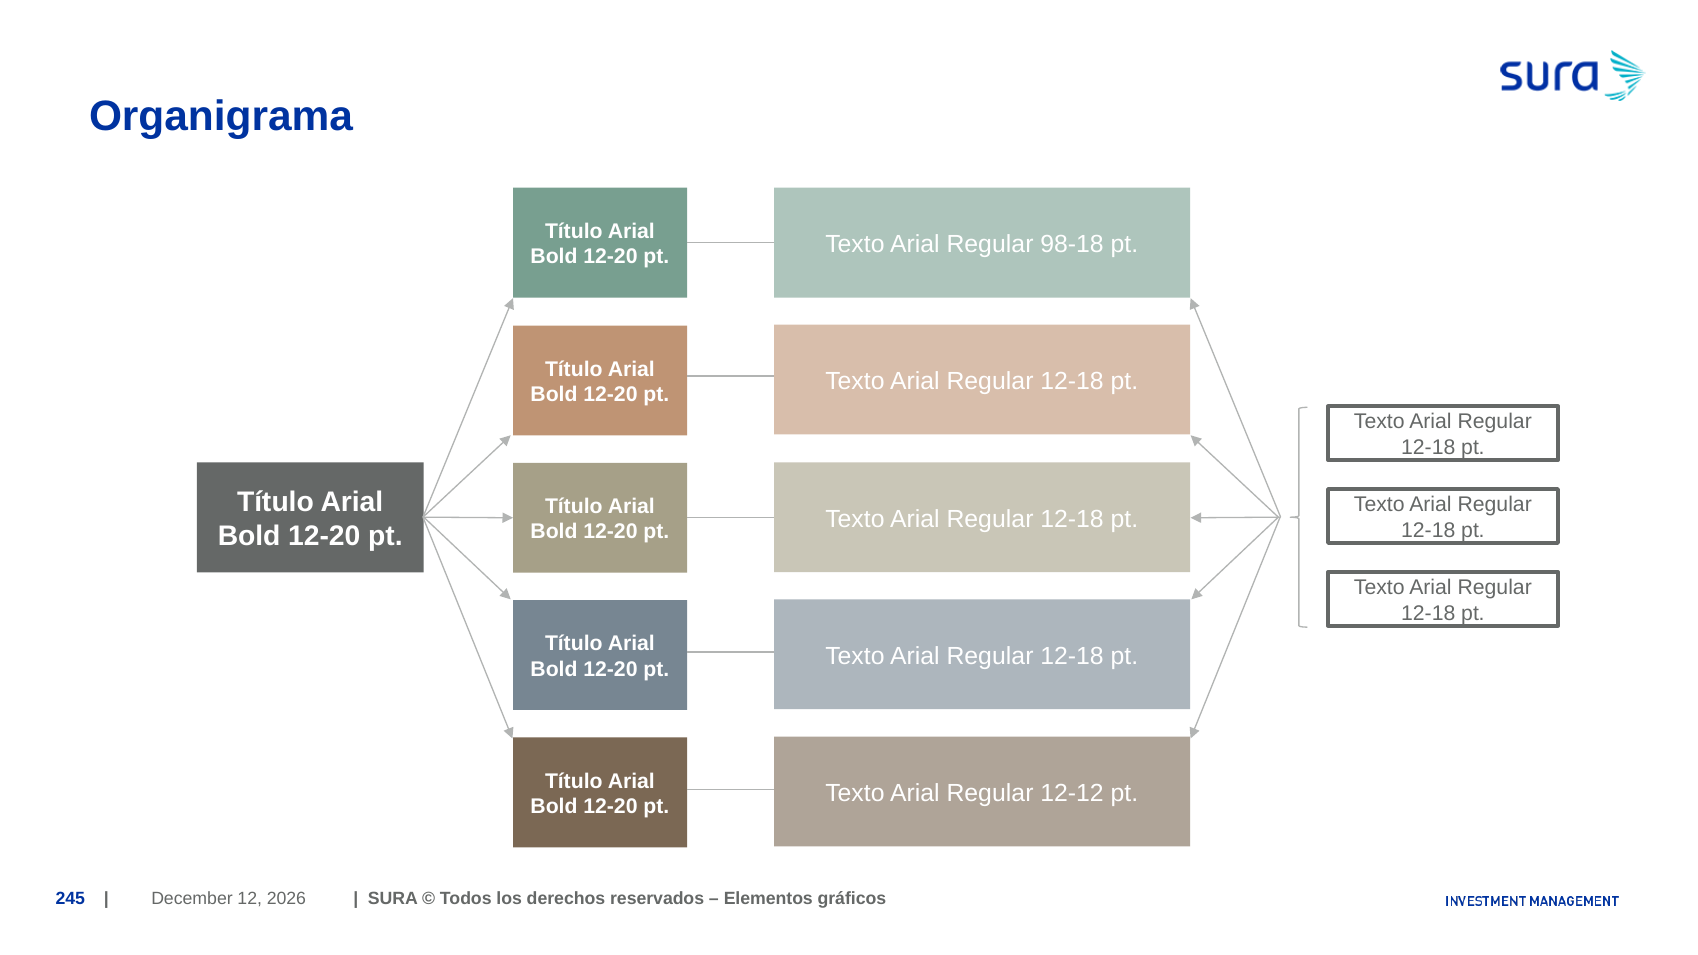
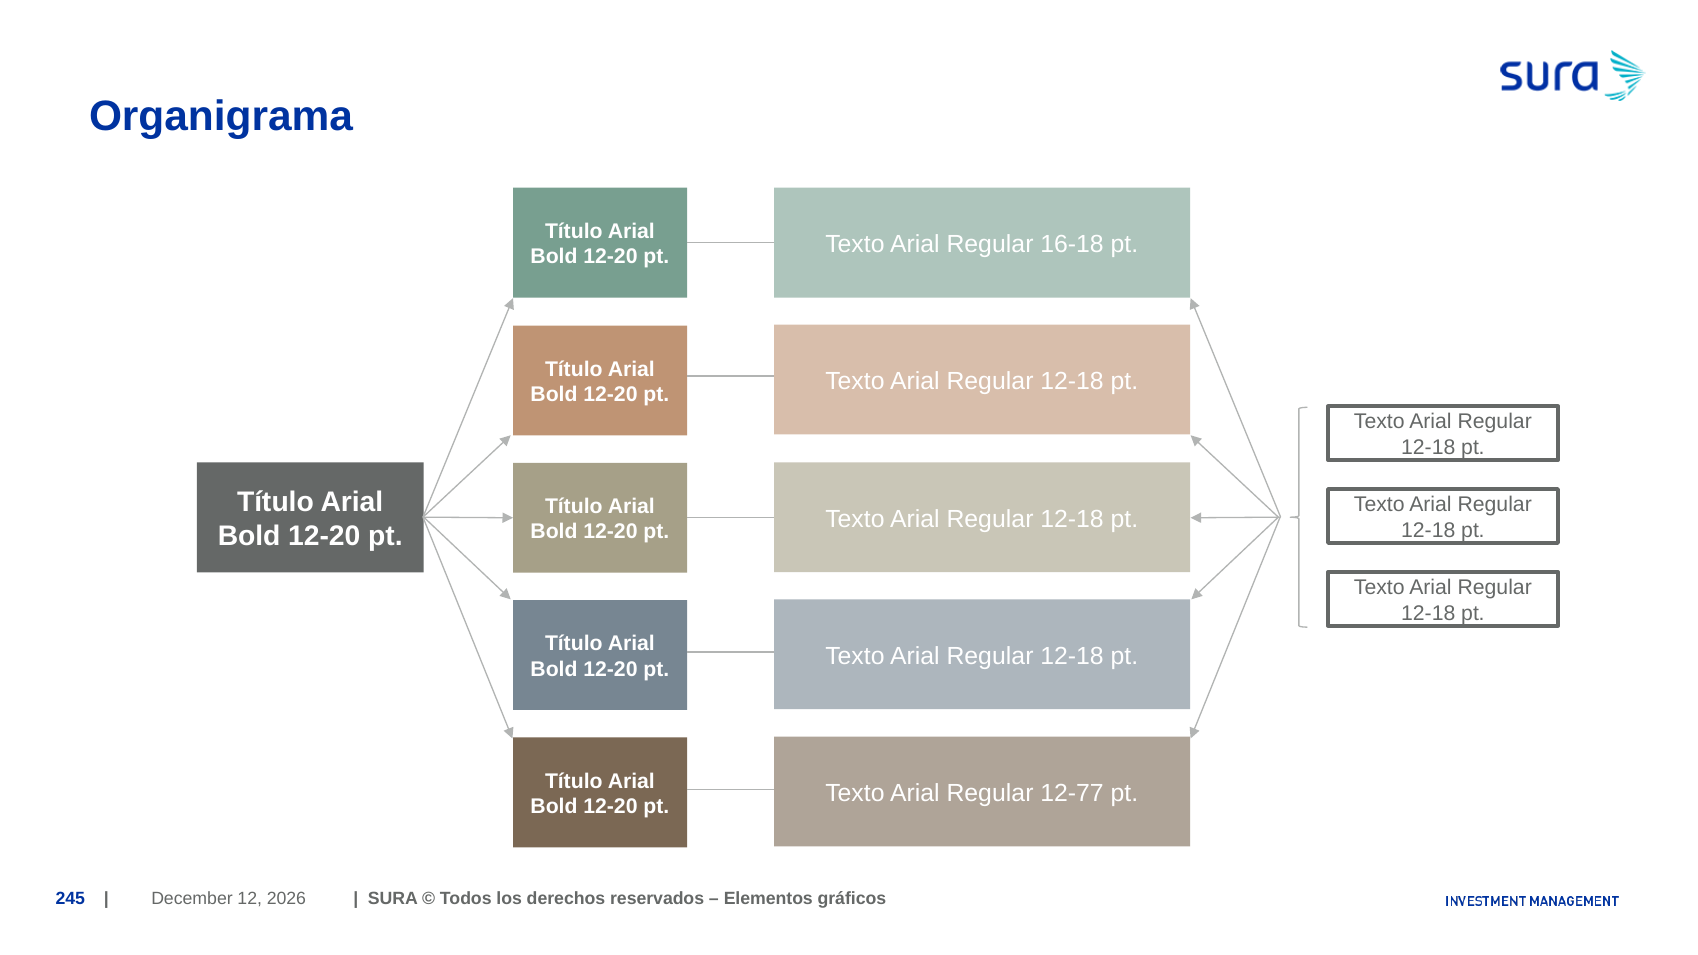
98-18: 98-18 -> 16-18
12-12: 12-12 -> 12-77
